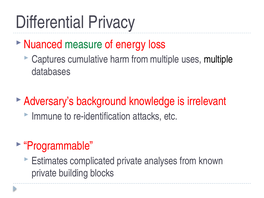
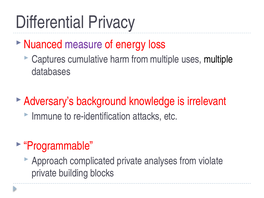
measure colour: green -> purple
Estimates: Estimates -> Approach
known: known -> violate
